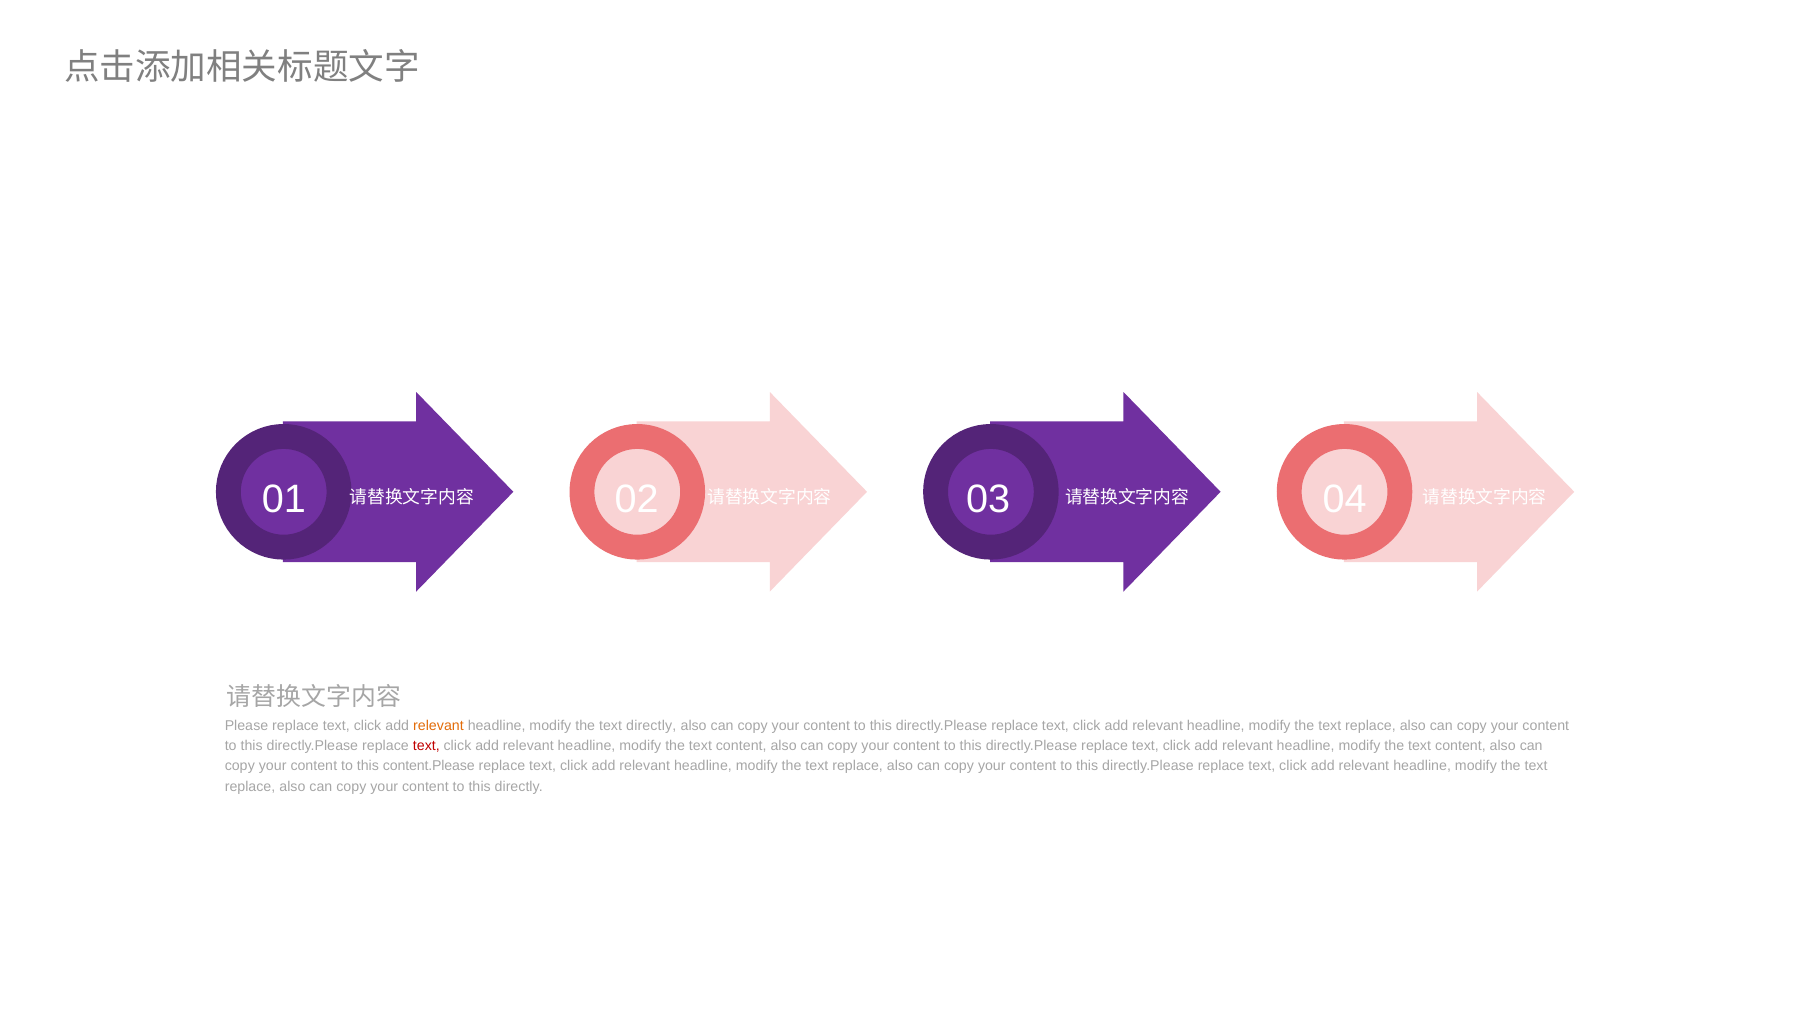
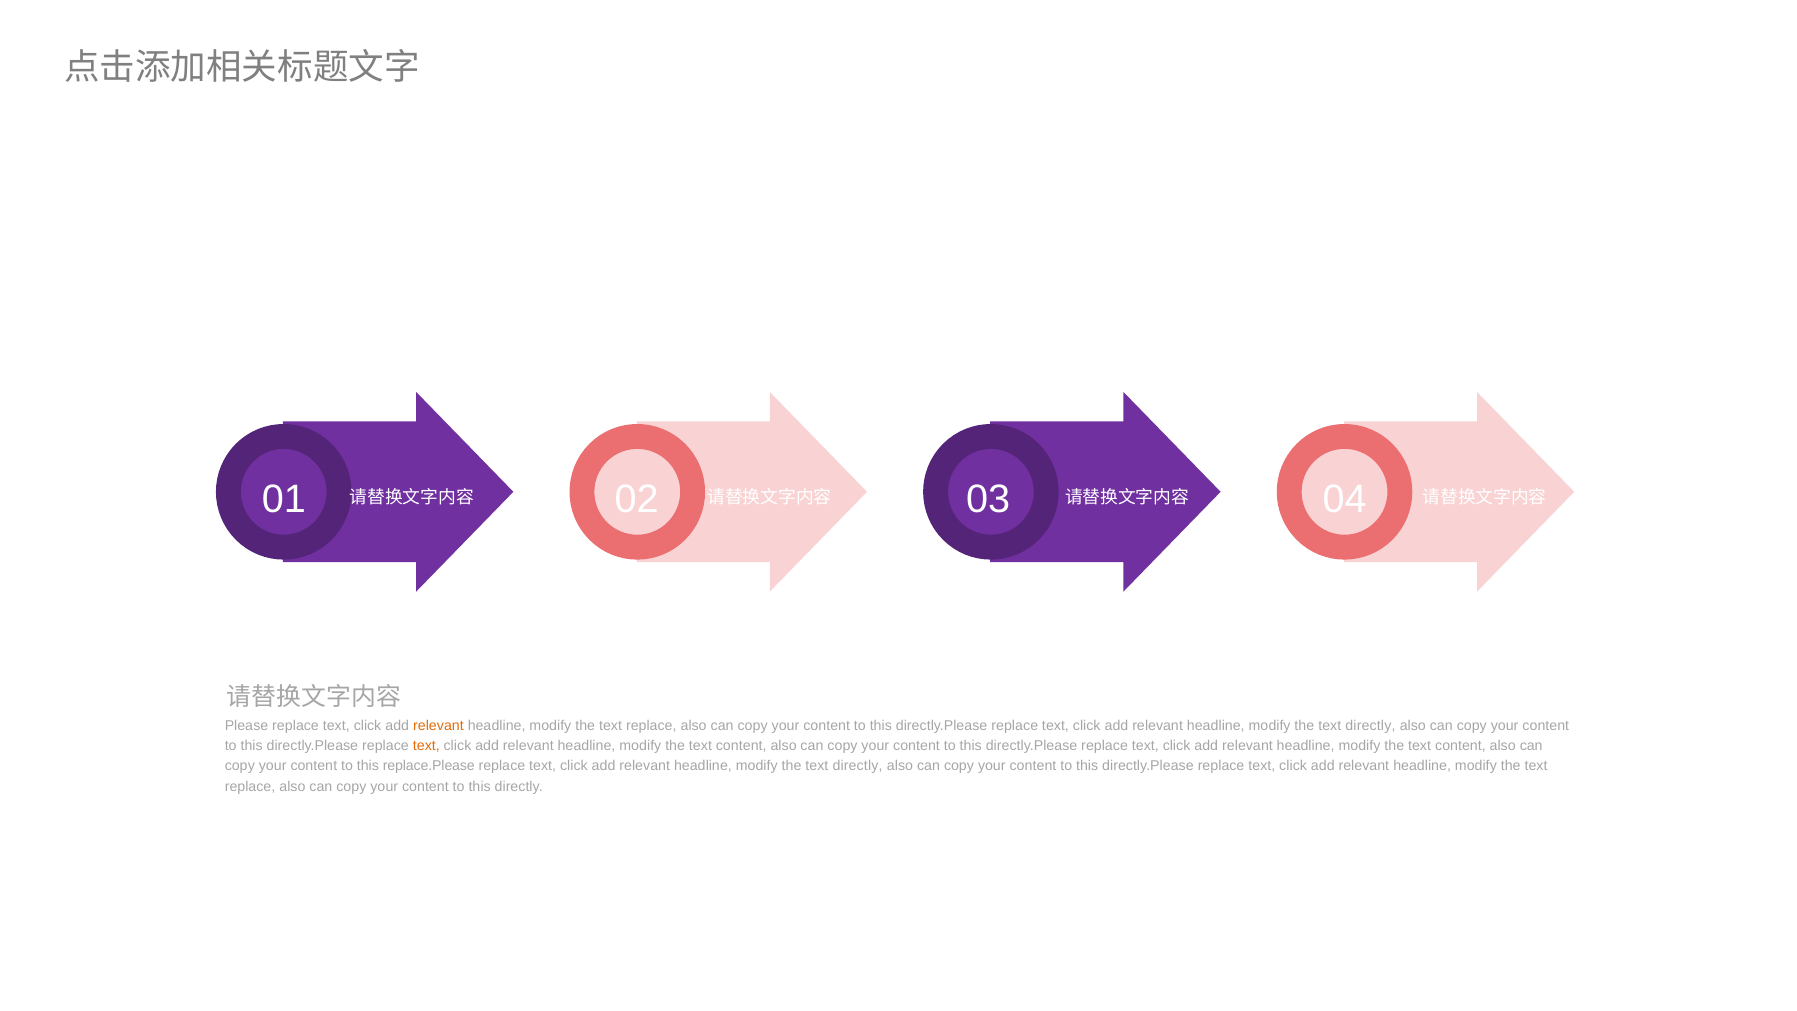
directly at (651, 725): directly -> replace
replace at (1371, 725): replace -> directly
text at (426, 746) colour: red -> orange
content.Please: content.Please -> replace.Please
replace at (858, 766): replace -> directly
